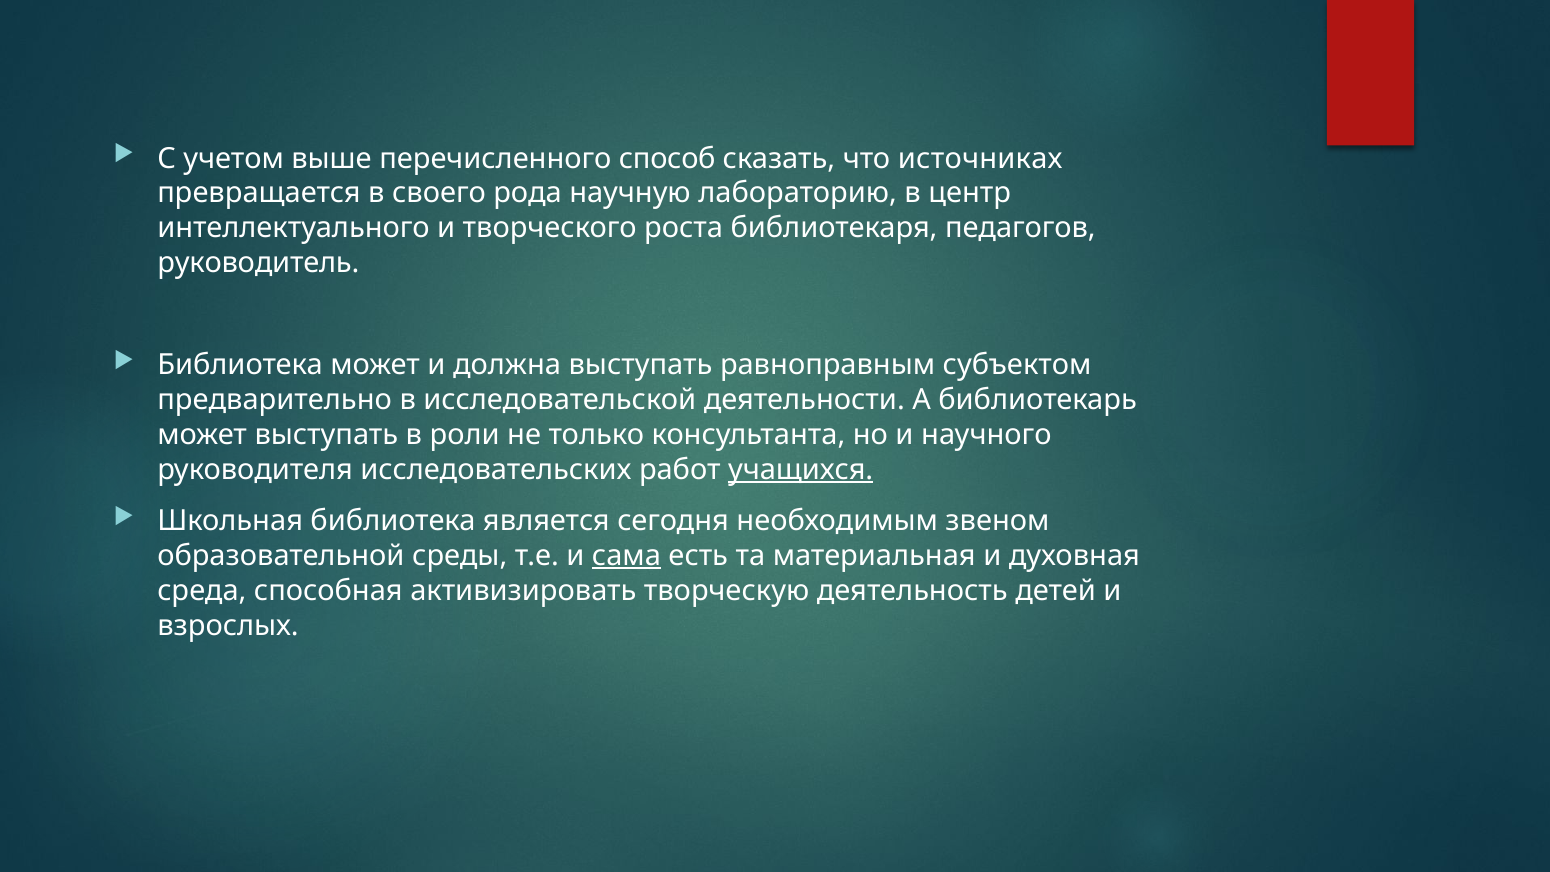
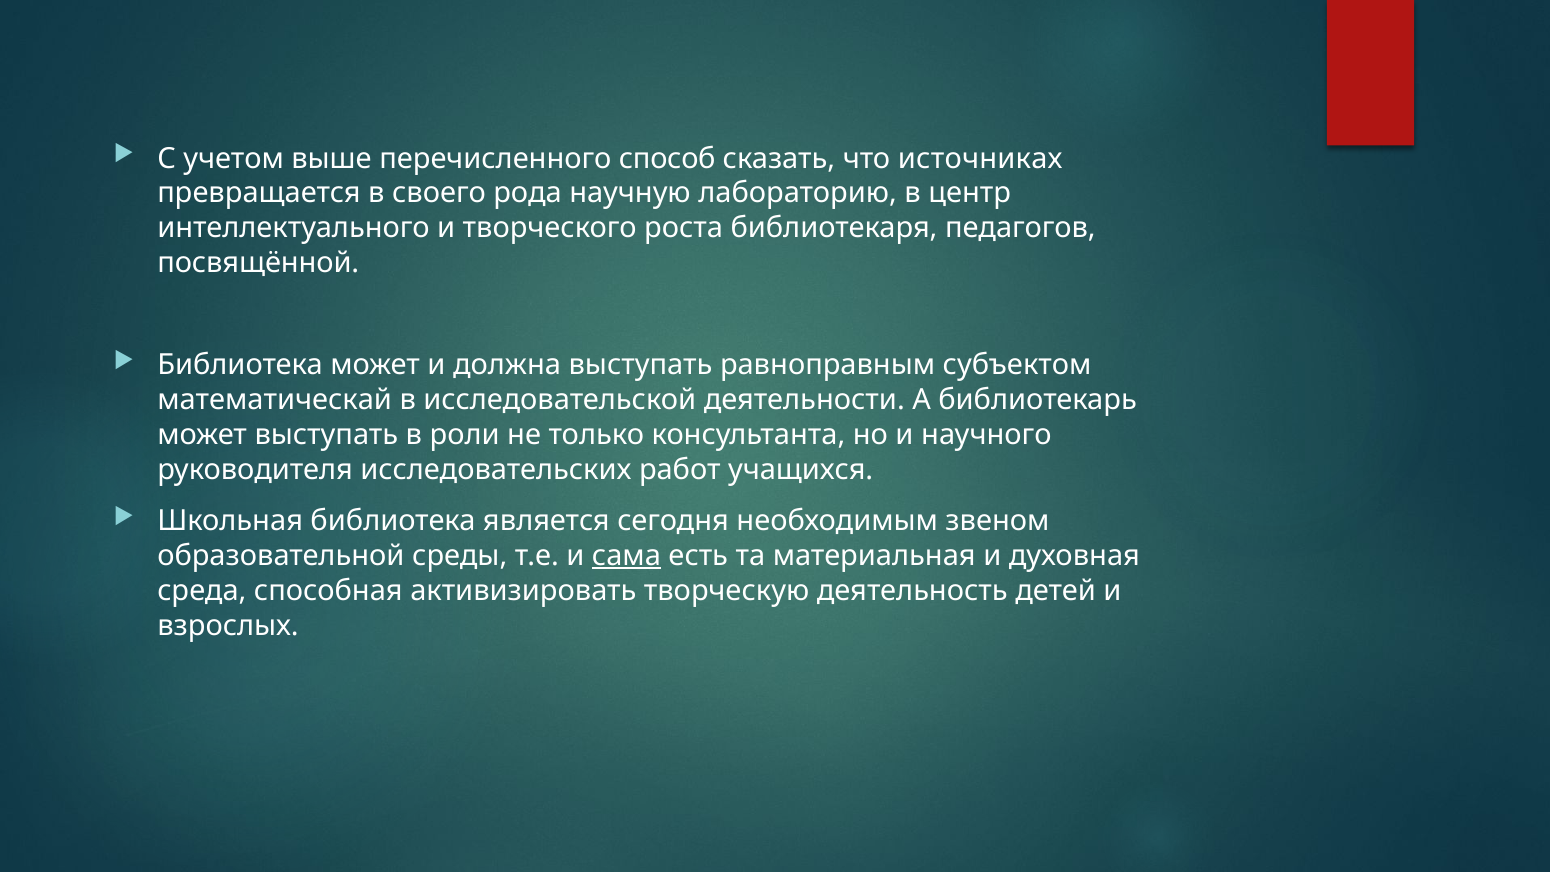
руководитель: руководитель -> посвящённой
предварительно: предварительно -> математическай
учащихся underline: present -> none
